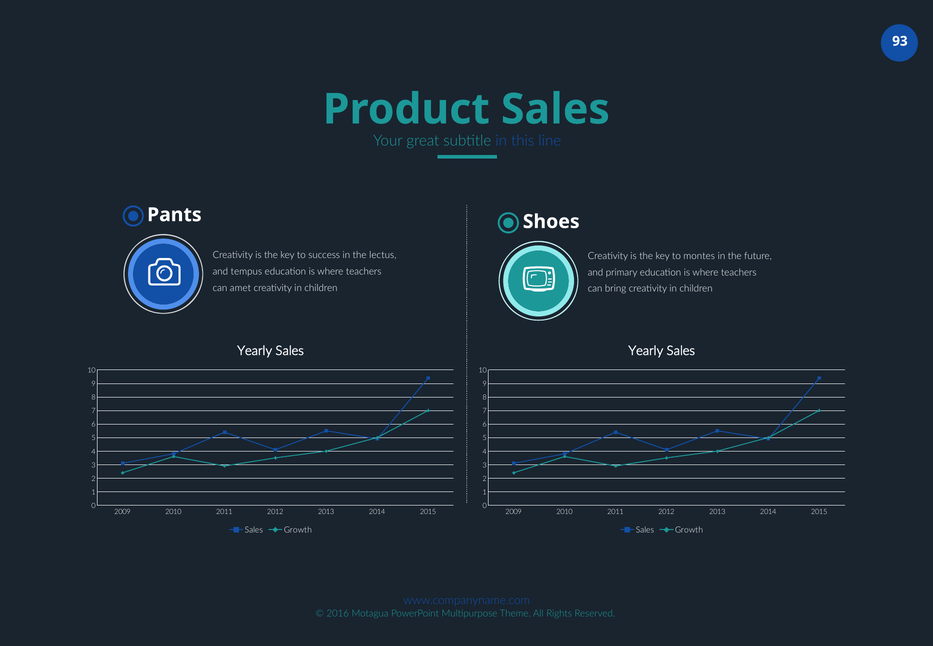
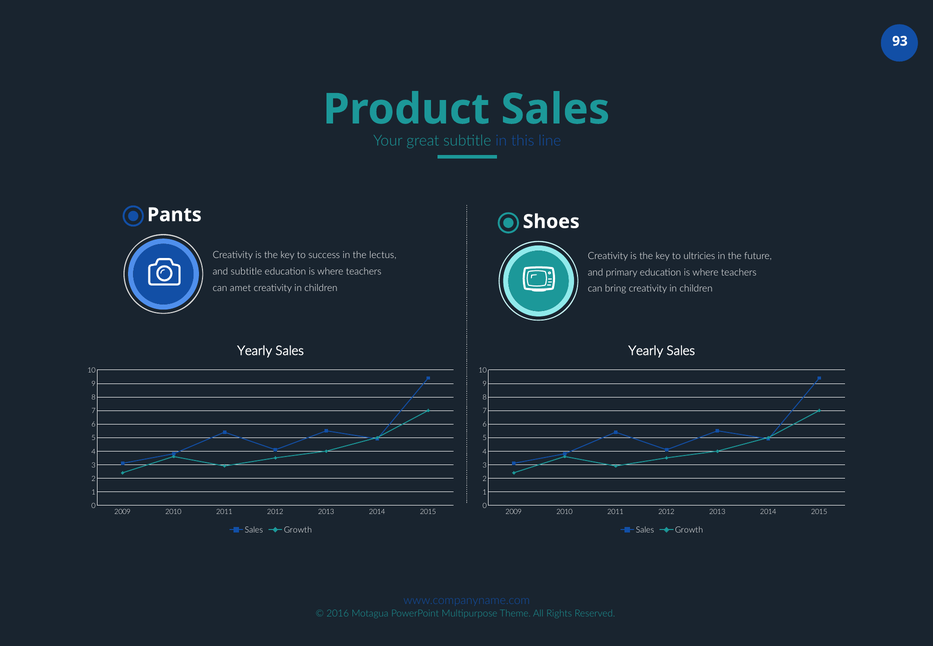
montes: montes -> ultricies
and tempus: tempus -> subtitle
